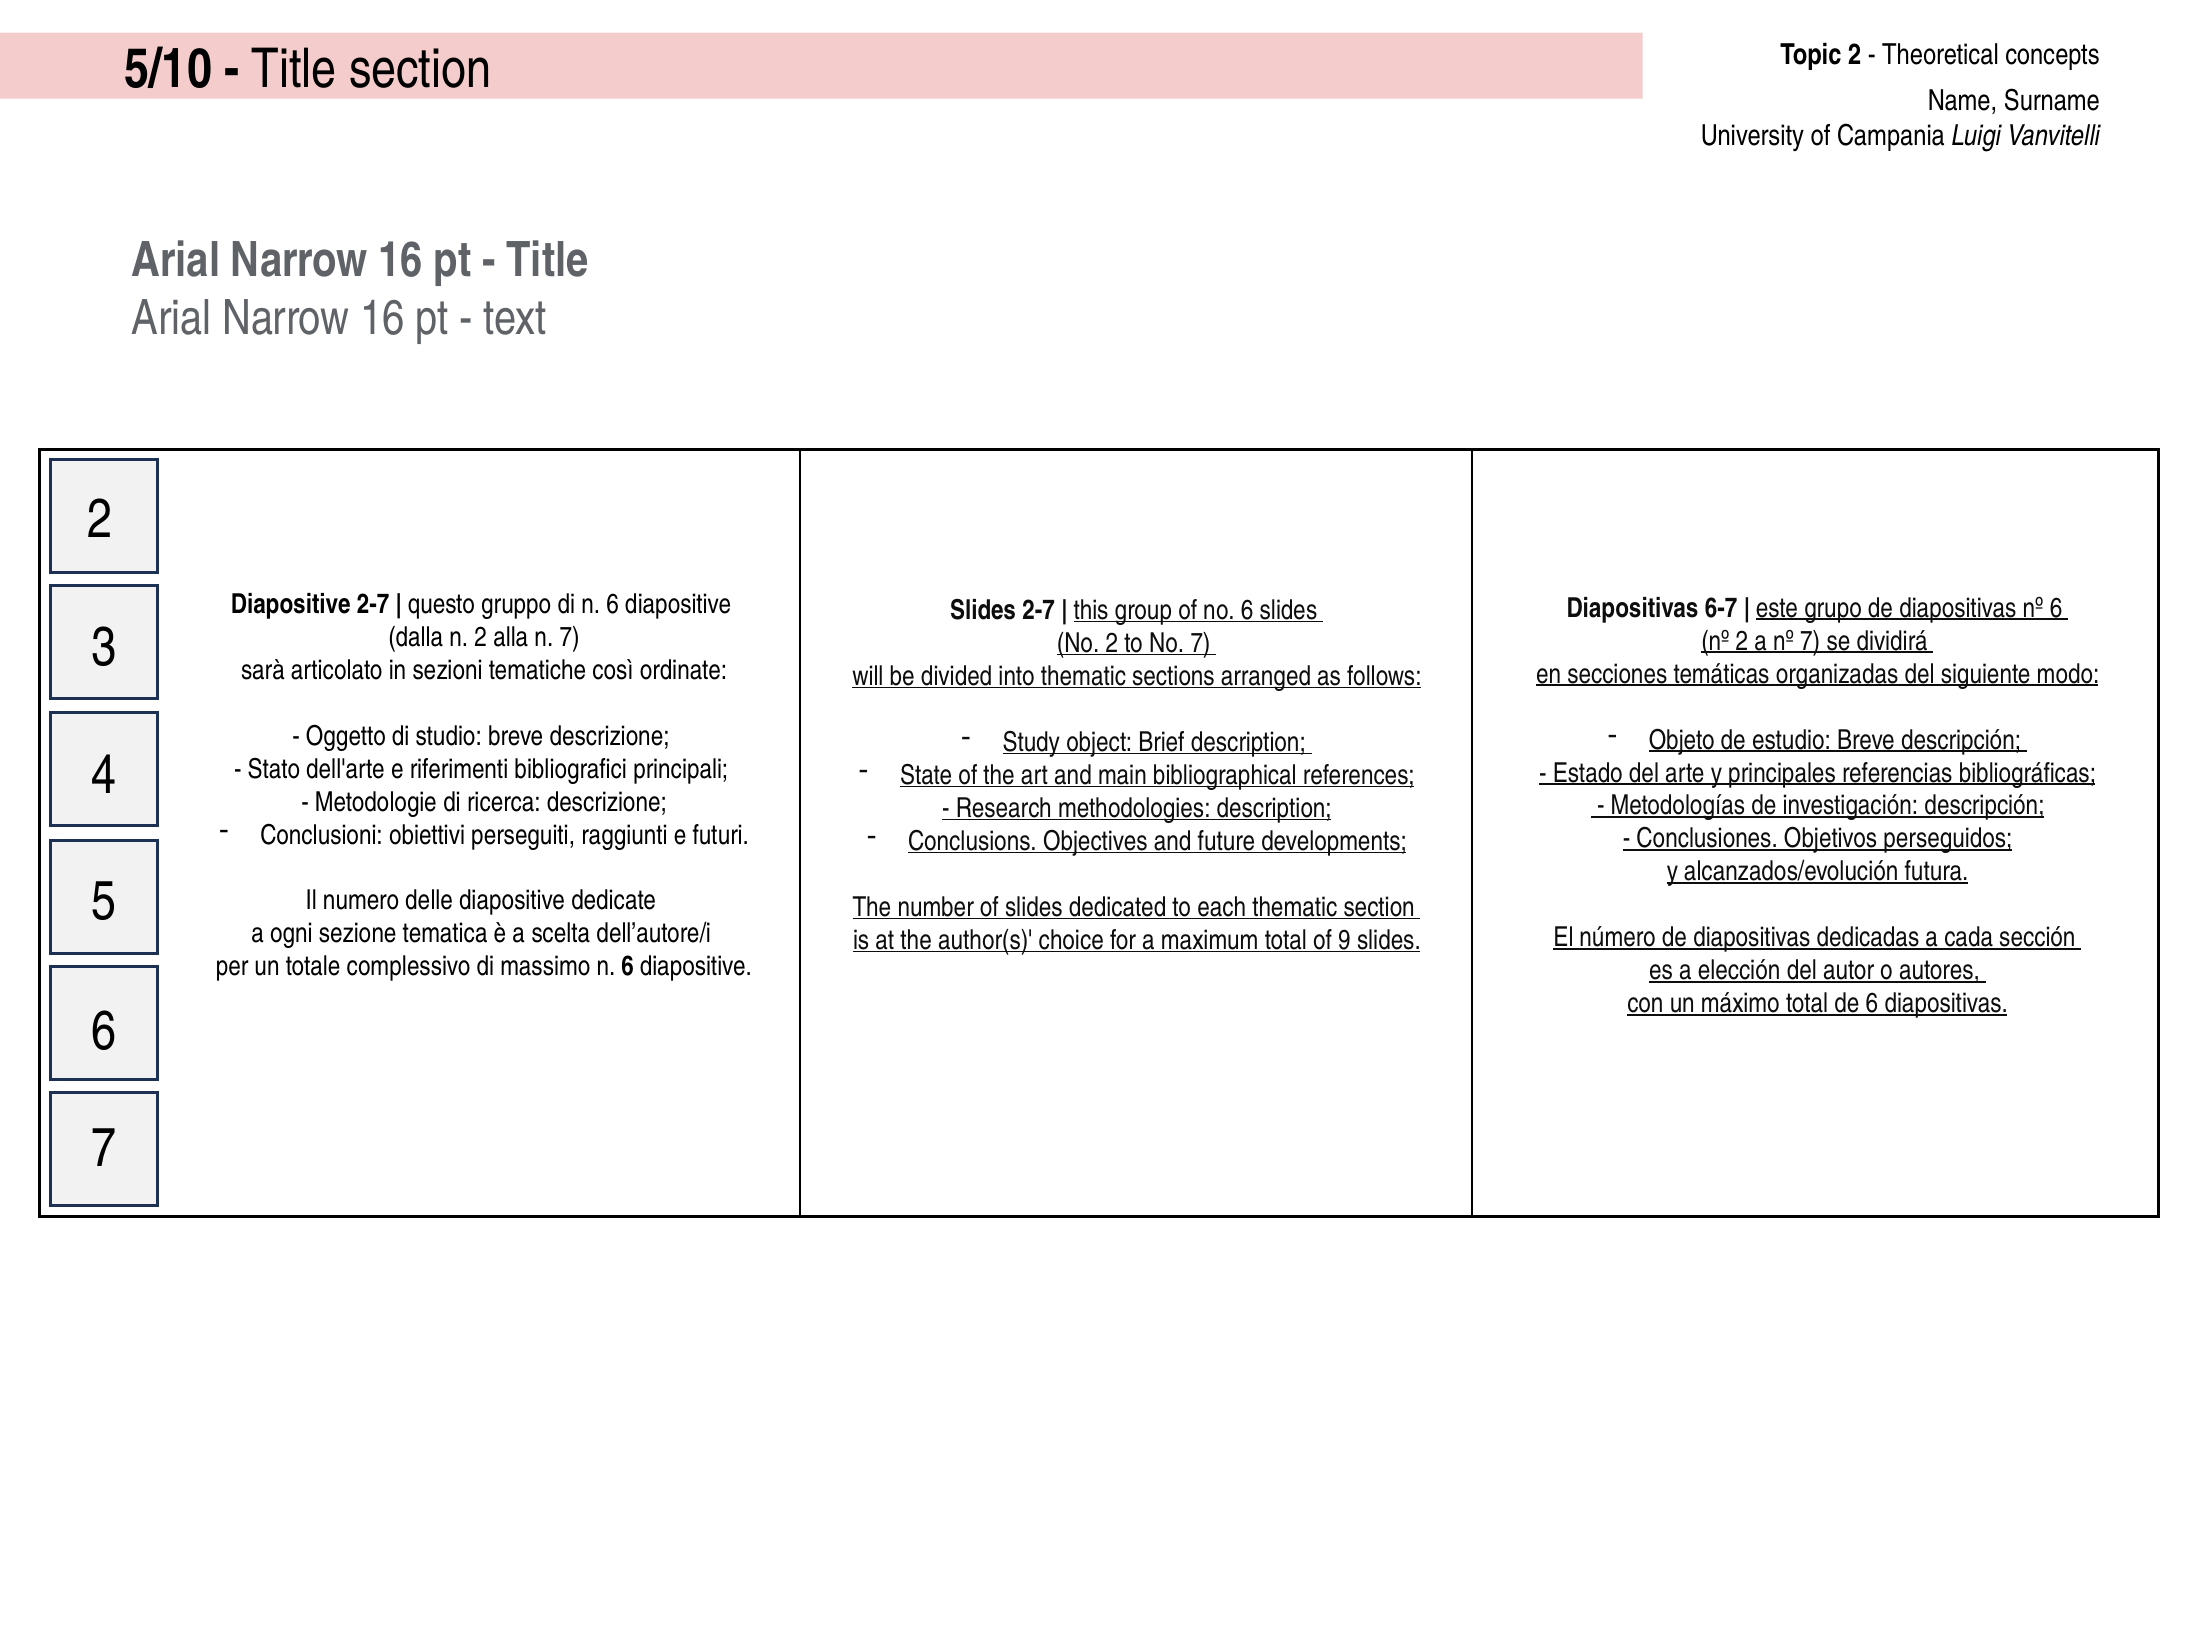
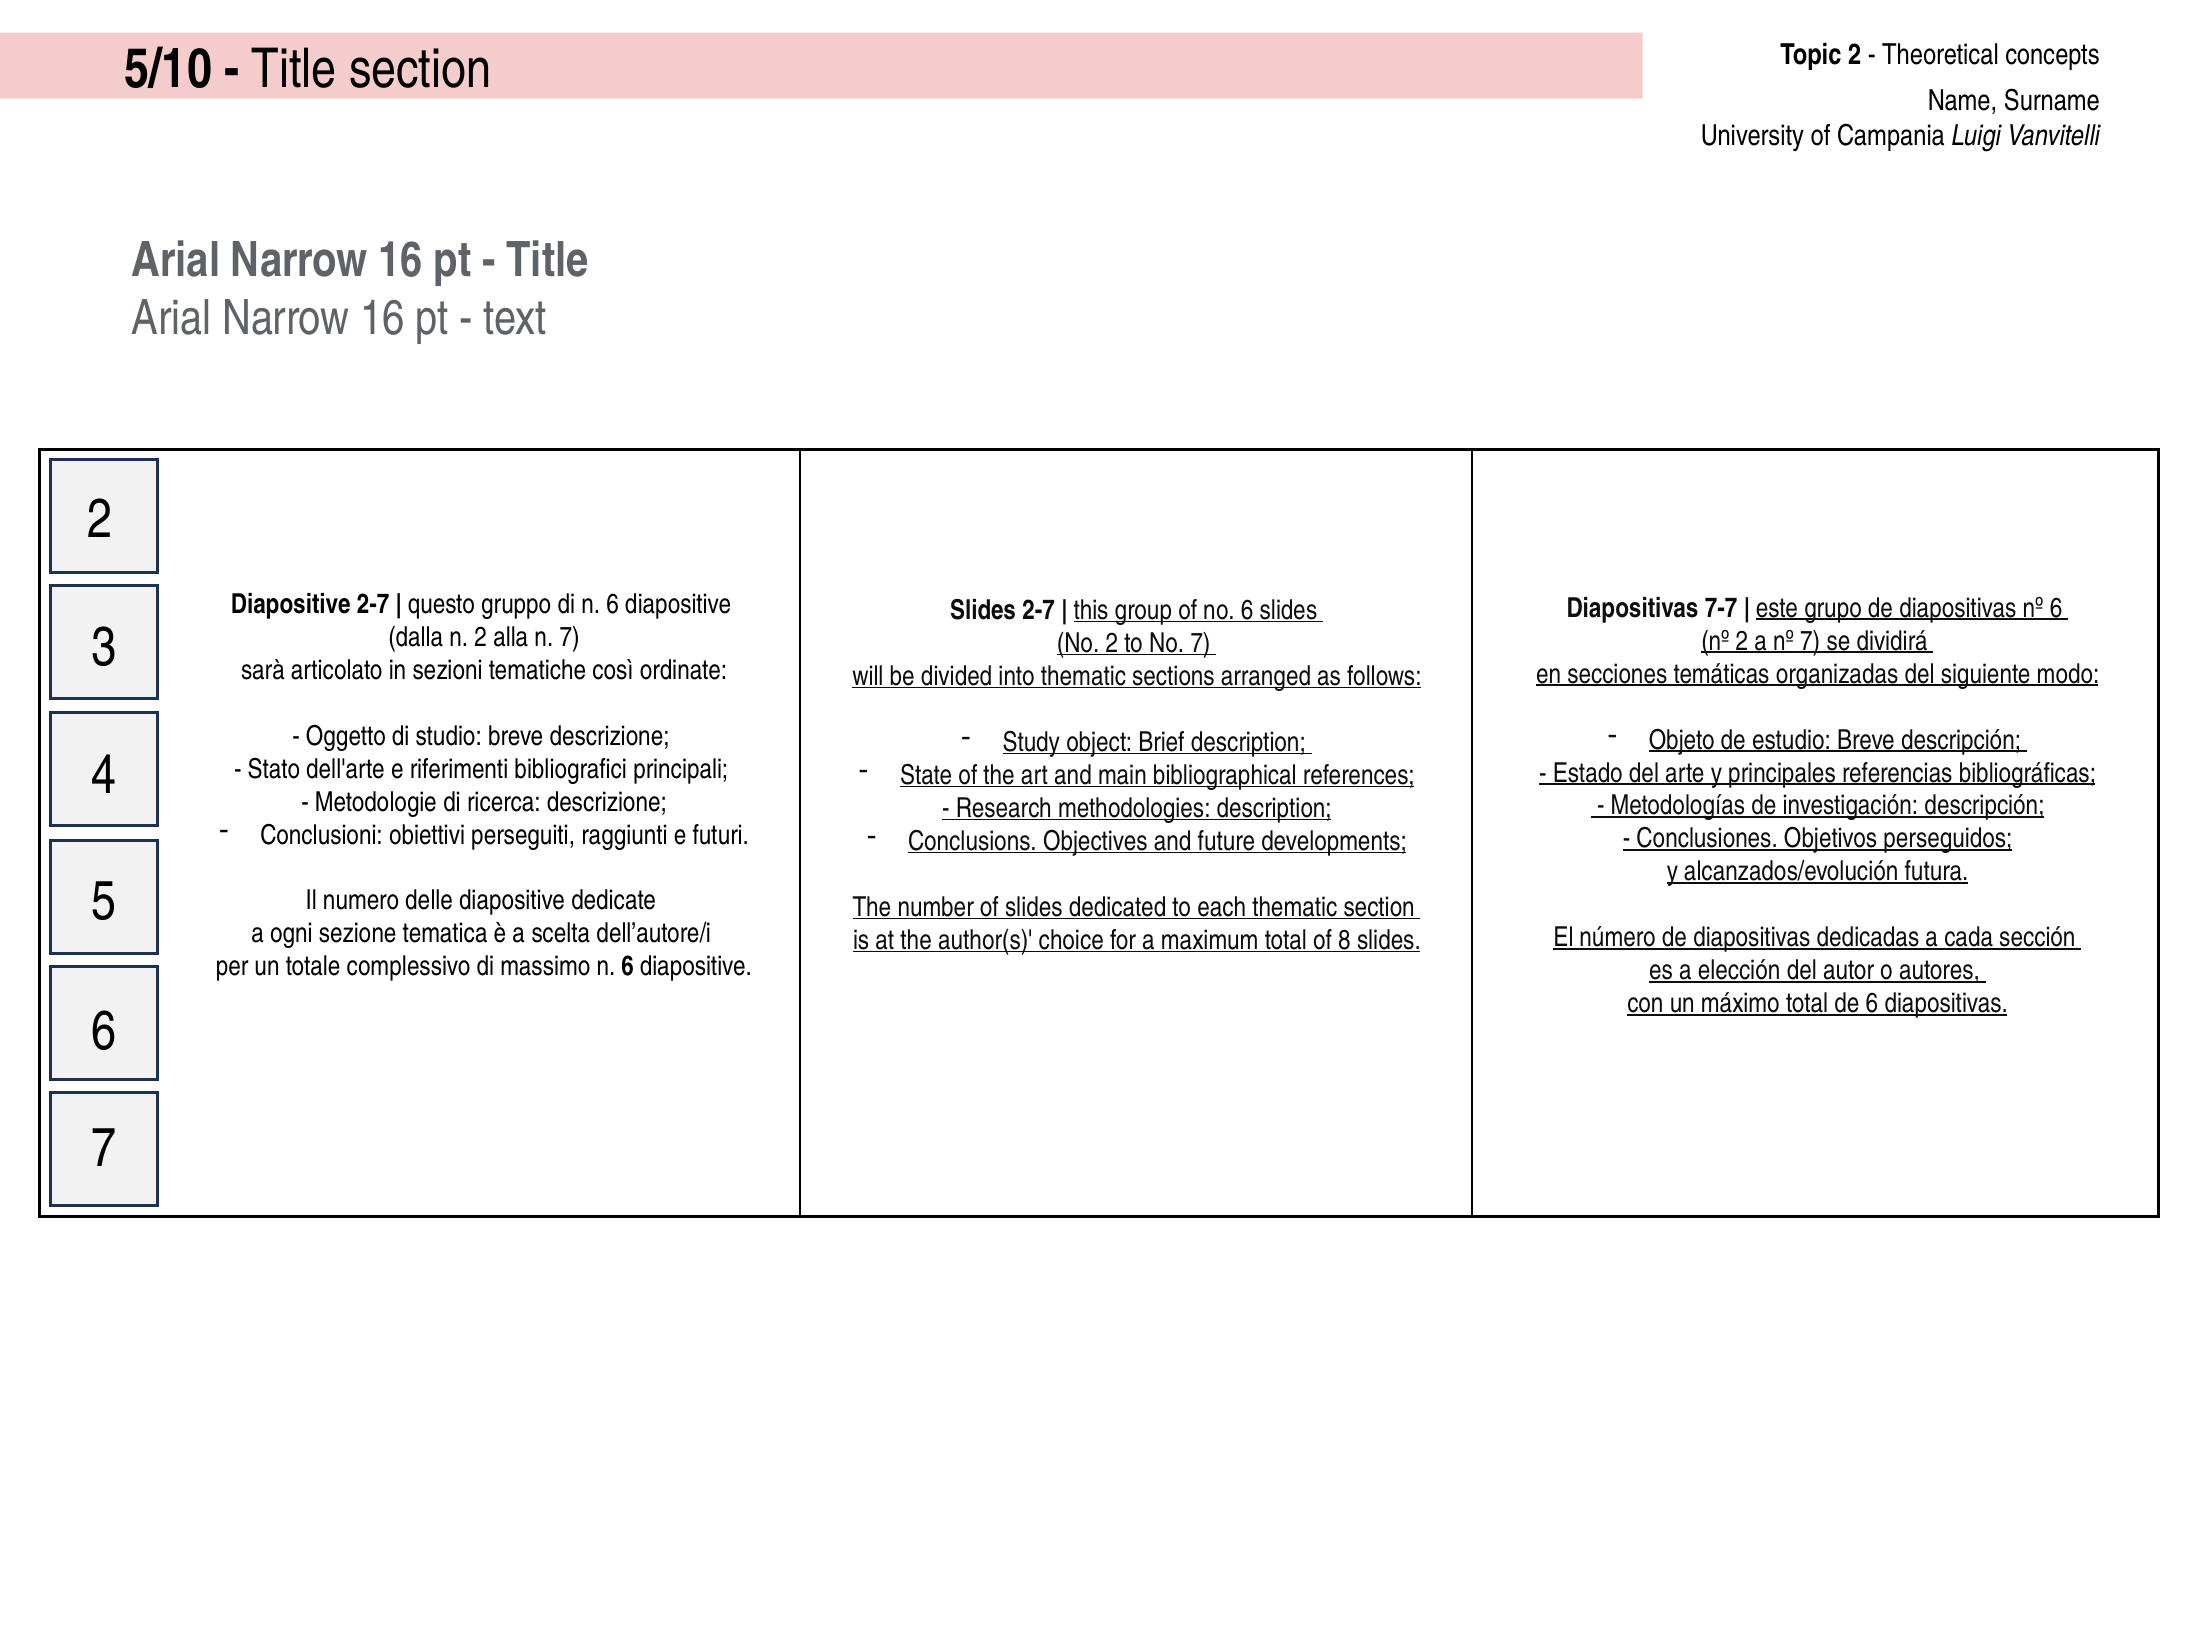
6-7: 6-7 -> 7-7
9: 9 -> 8
